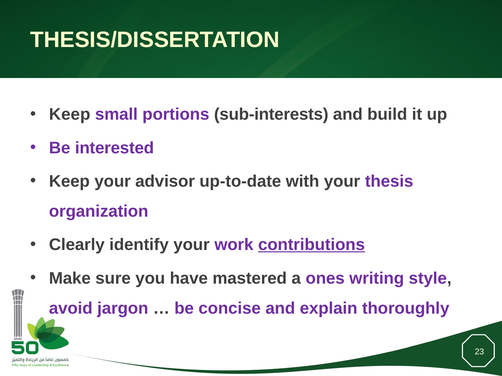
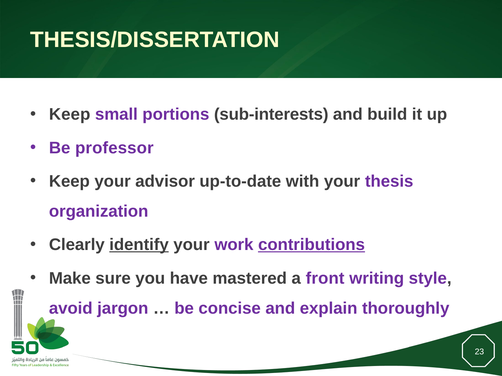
interested: interested -> professor
identify underline: none -> present
ones: ones -> front
